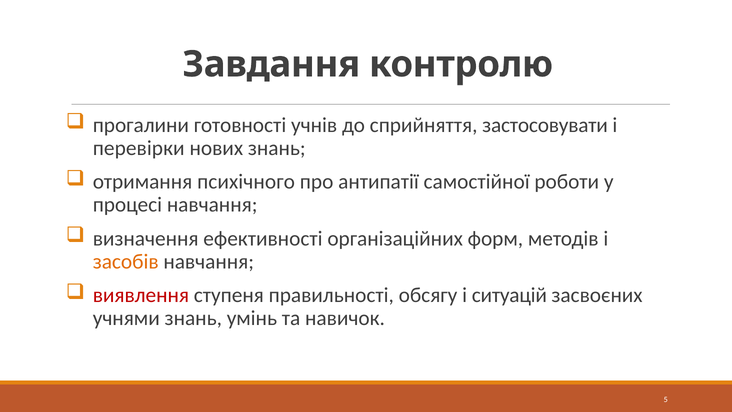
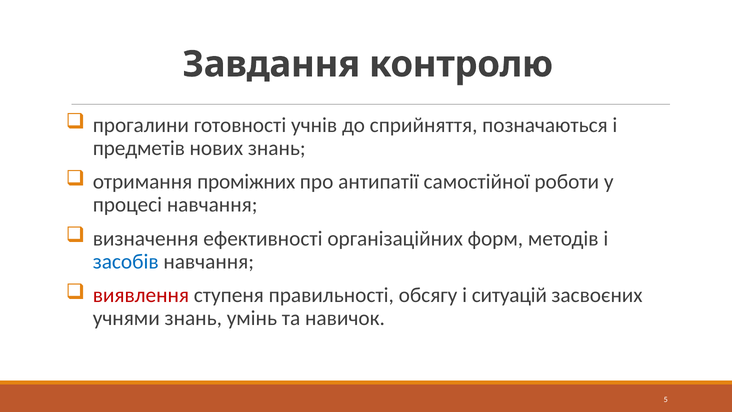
застосовувати: застосовувати -> позначаються
перевірки: перевірки -> предметів
психічного: психічного -> проміжних
засобів colour: orange -> blue
